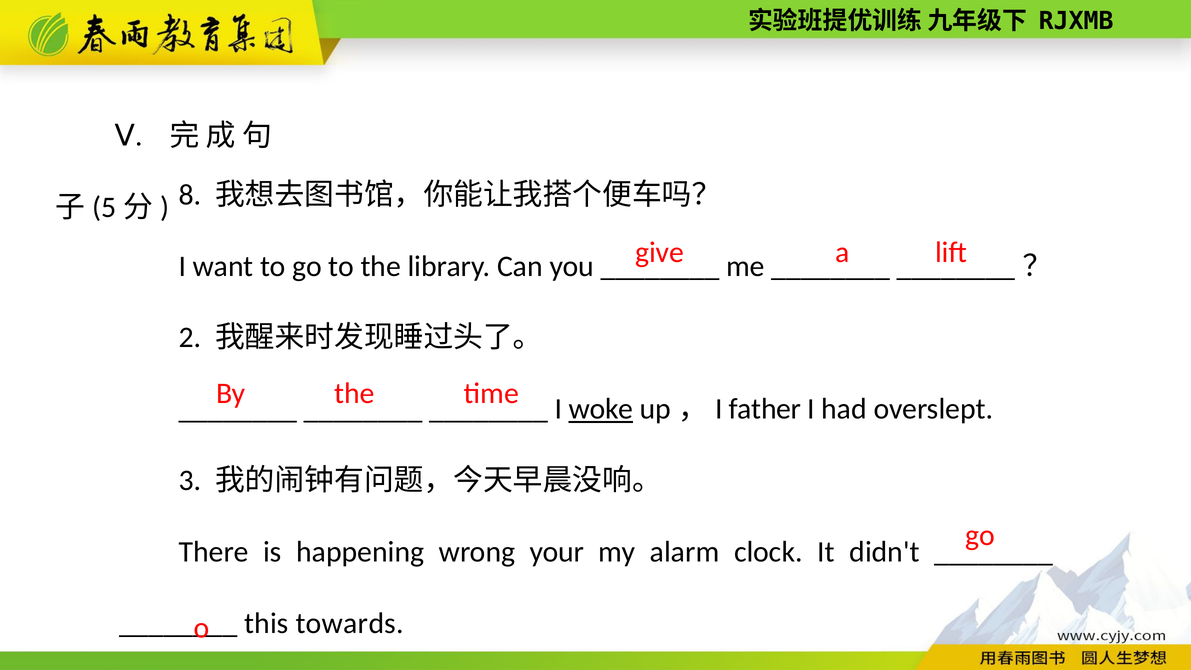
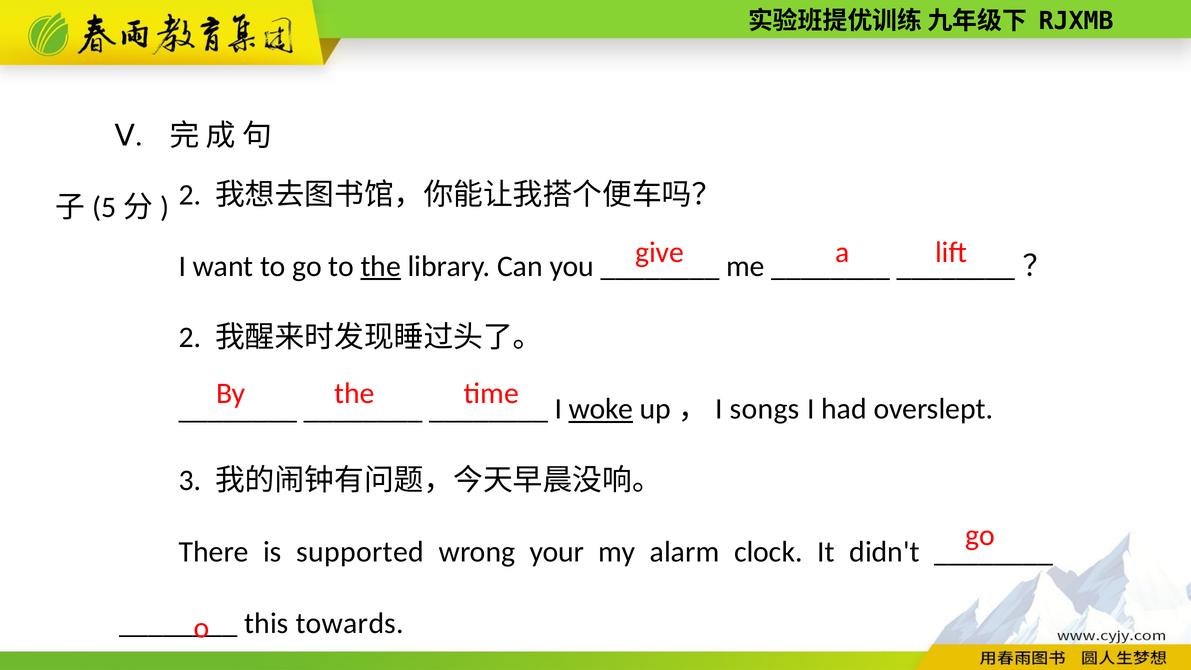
8 at (190, 195): 8 -> 2
the at (381, 266) underline: none -> present
father: father -> songs
happening: happening -> supported
